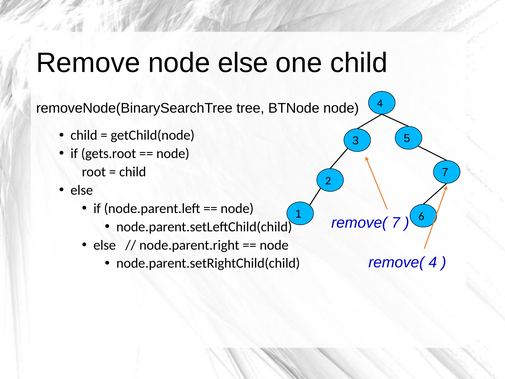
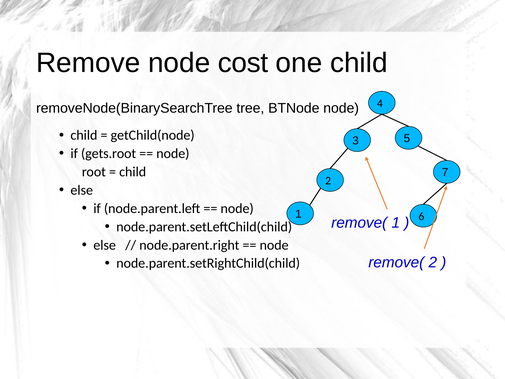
node else: else -> cost
remove( 7: 7 -> 1
remove( 4: 4 -> 2
